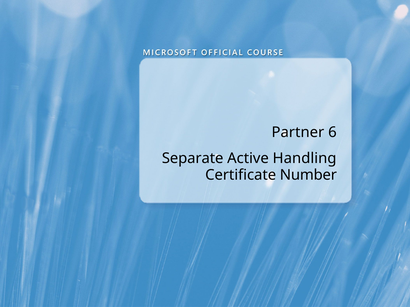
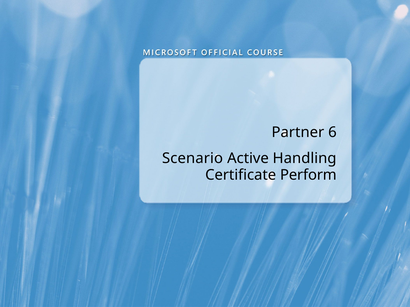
Separate: Separate -> Scenario
Number: Number -> Perform
